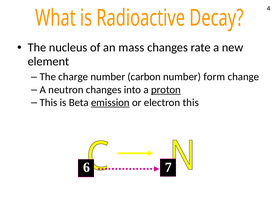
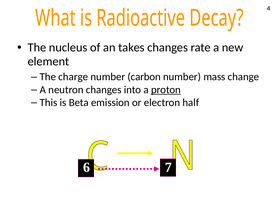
mass: mass -> takes
form: form -> mass
emission underline: present -> none
electron this: this -> half
